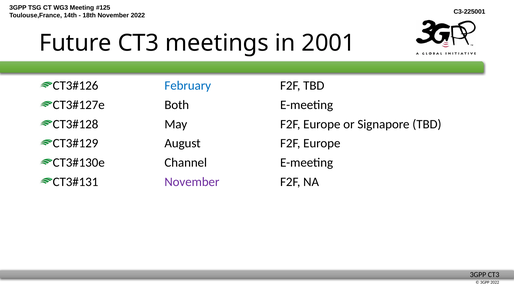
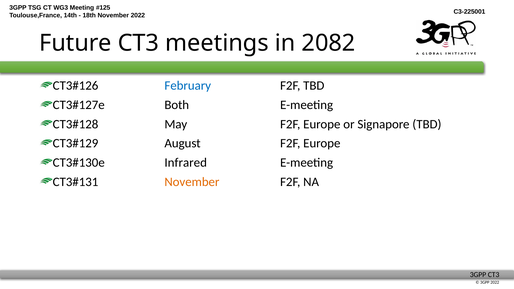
2001: 2001 -> 2082
Channel: Channel -> Infrared
November at (192, 182) colour: purple -> orange
